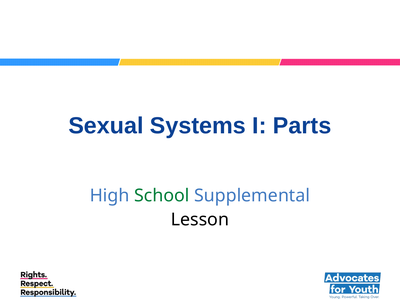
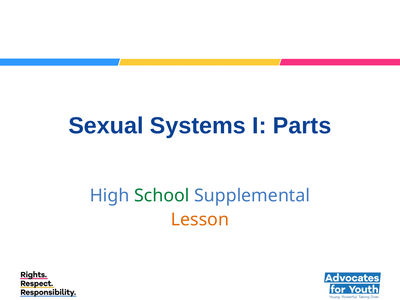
Lesson colour: black -> orange
